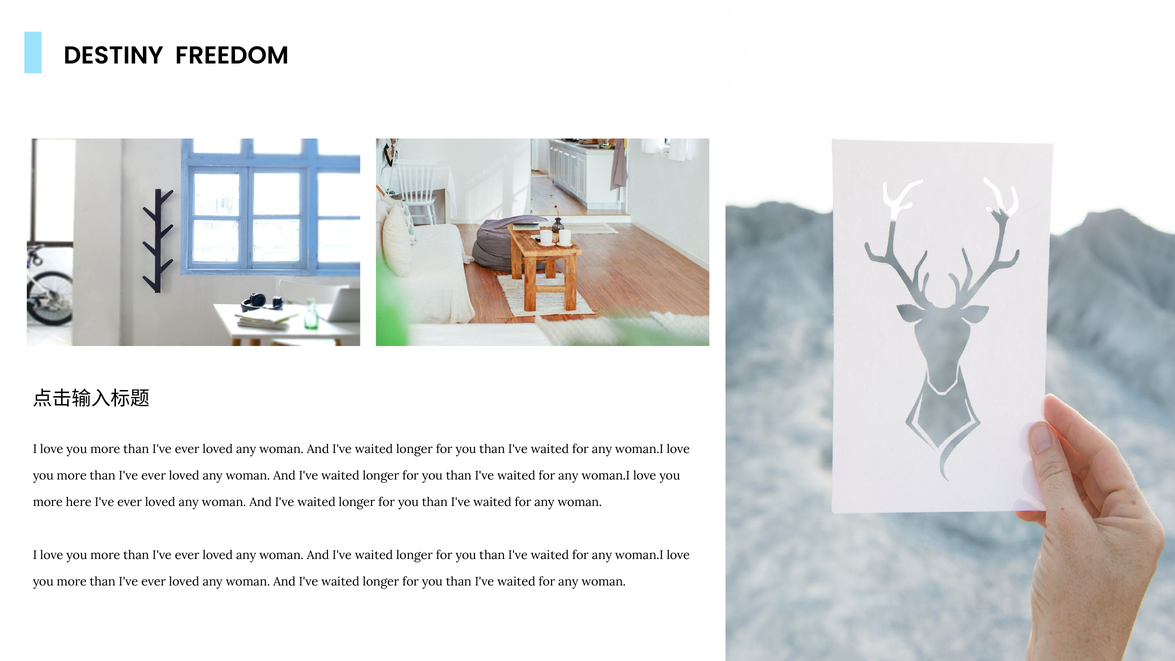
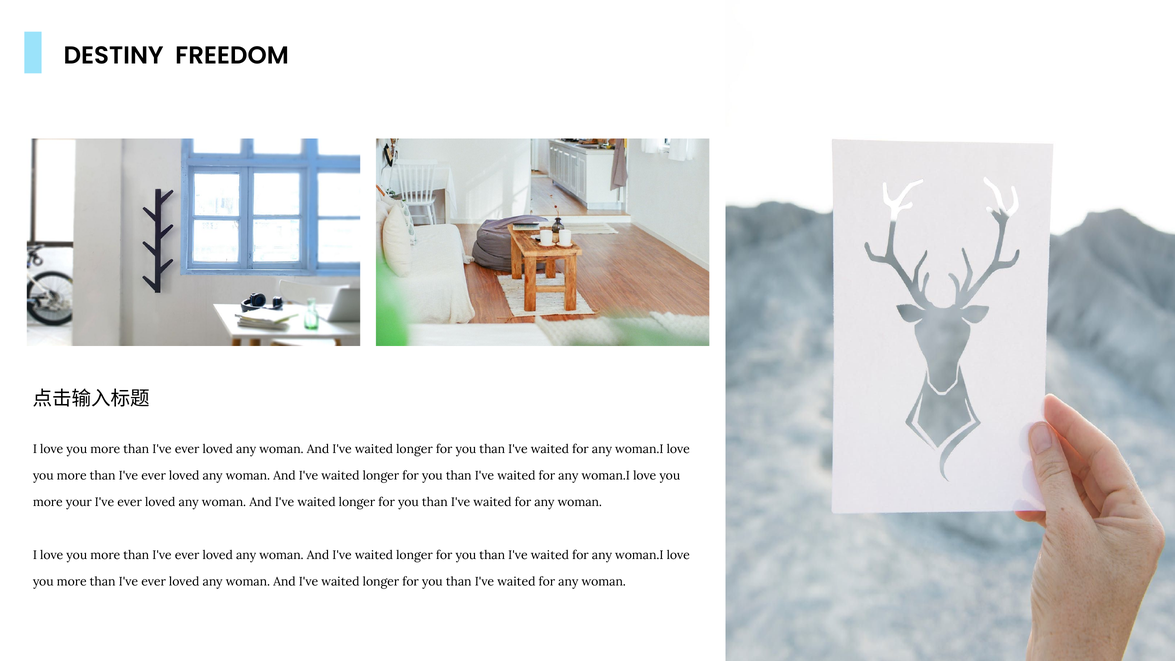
here: here -> your
